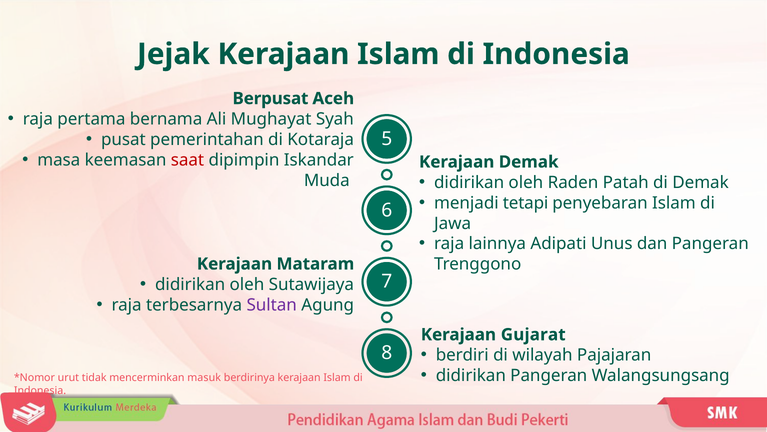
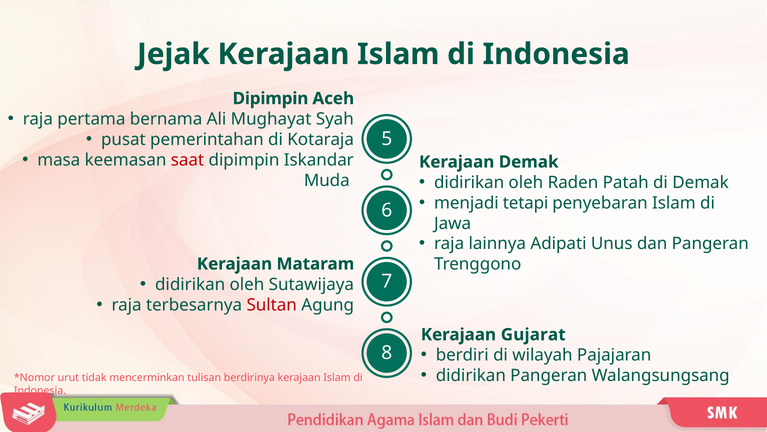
Berpusat at (270, 98): Berpusat -> Dipimpin
Sultan colour: purple -> red
masuk: masuk -> tulisan
